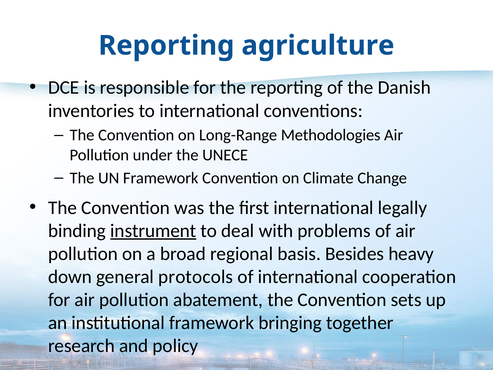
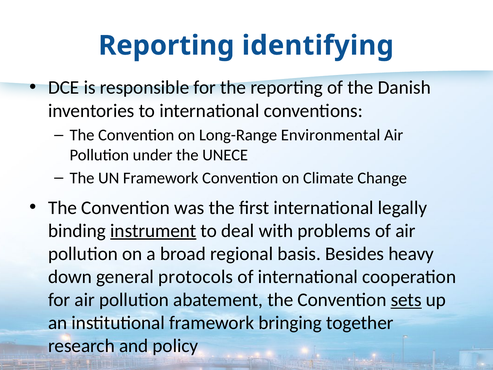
agriculture: agriculture -> identifying
Methodologies: Methodologies -> Environmental
sets underline: none -> present
